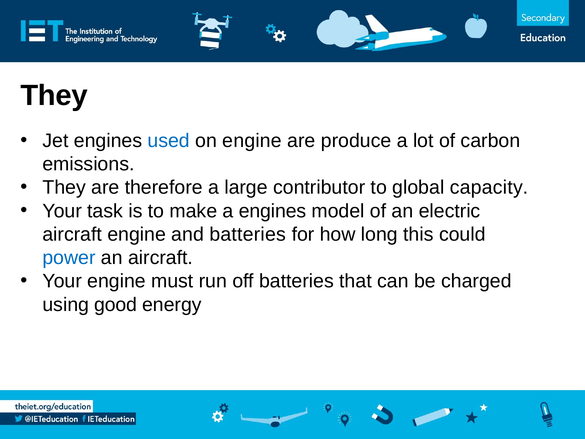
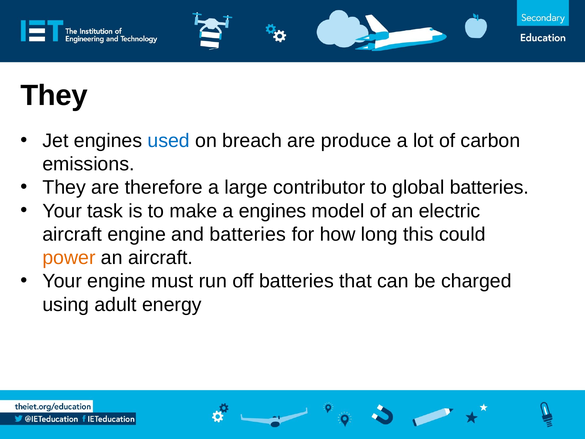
on engine: engine -> breach
global capacity: capacity -> batteries
power colour: blue -> orange
good: good -> adult
